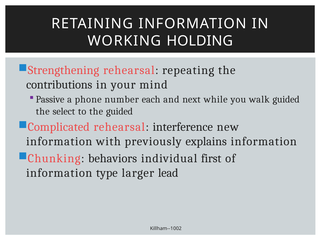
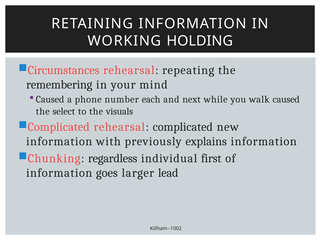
Strengthening: Strengthening -> Circumstances
contributions: contributions -> remembering
Passive at (50, 99): Passive -> Caused
walk guided: guided -> caused
the guided: guided -> visuals
rehearsal interference: interference -> complicated
behaviors: behaviors -> regardless
type: type -> goes
